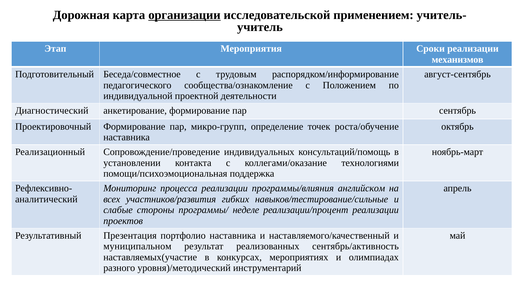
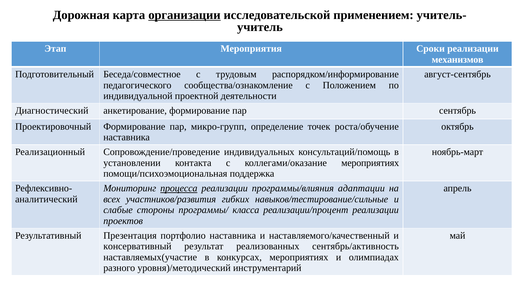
коллегами/оказание технологиями: технологиями -> мероприятиях
процесса underline: none -> present
английском: английском -> адаптации
неделе: неделе -> класса
муниципальном: муниципальном -> консервативный
